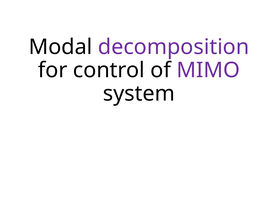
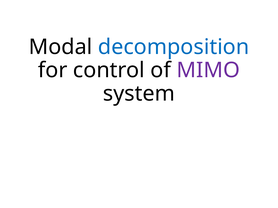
decomposition colour: purple -> blue
